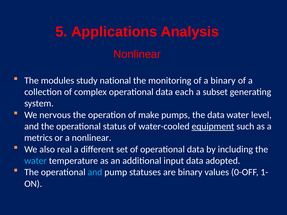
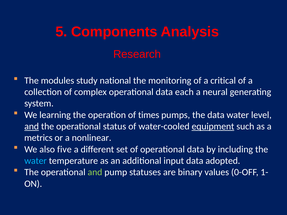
Applications: Applications -> Components
Nonlinear at (137, 54): Nonlinear -> Research
a binary: binary -> critical
subset: subset -> neural
nervous: nervous -> learning
make: make -> times
and at (32, 126) underline: none -> present
real: real -> five
and at (95, 172) colour: light blue -> light green
